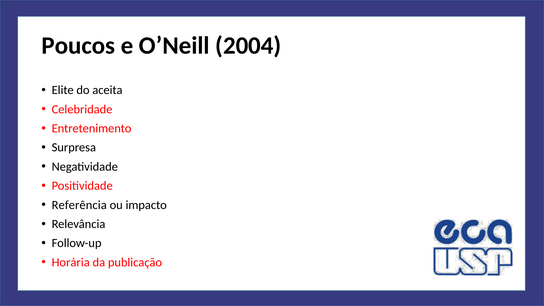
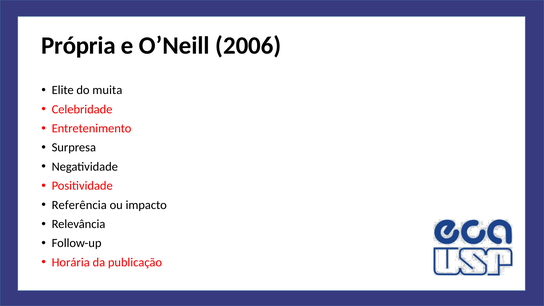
Poucos: Poucos -> Própria
2004: 2004 -> 2006
aceita: aceita -> muita
